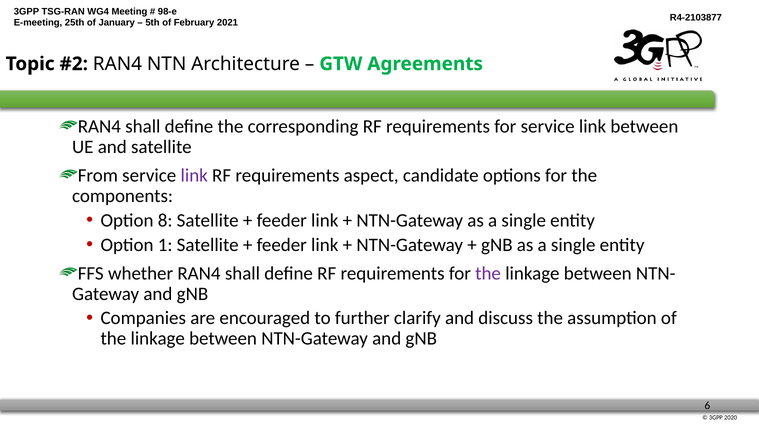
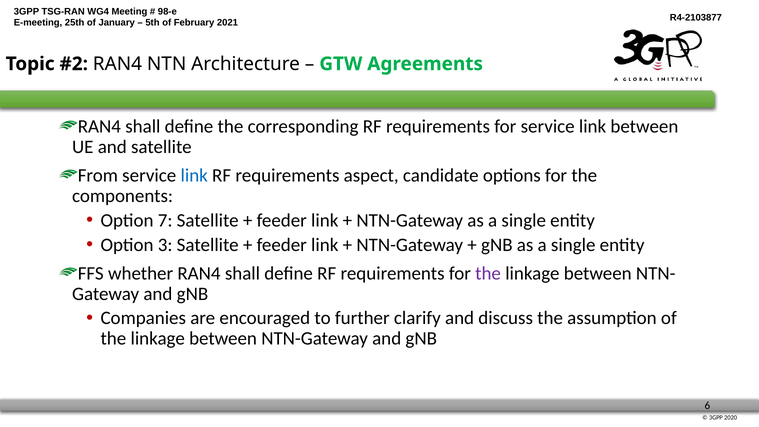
link at (194, 176) colour: purple -> blue
8: 8 -> 7
1: 1 -> 3
